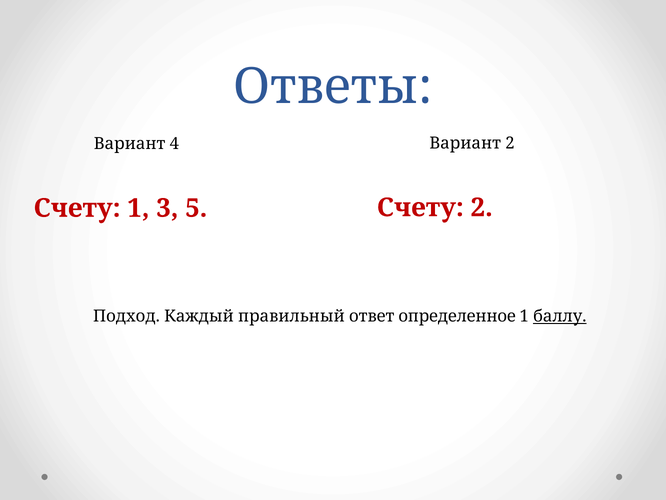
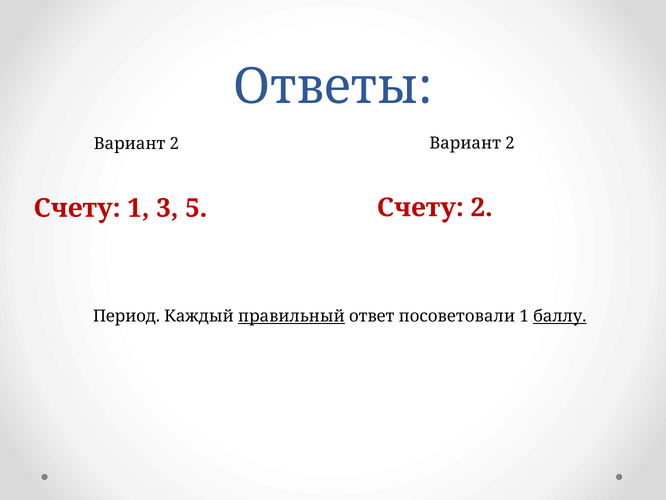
4 at (174, 144): 4 -> 2
Подход: Подход -> Период
правильный underline: none -> present
определенное: определенное -> посоветовали
